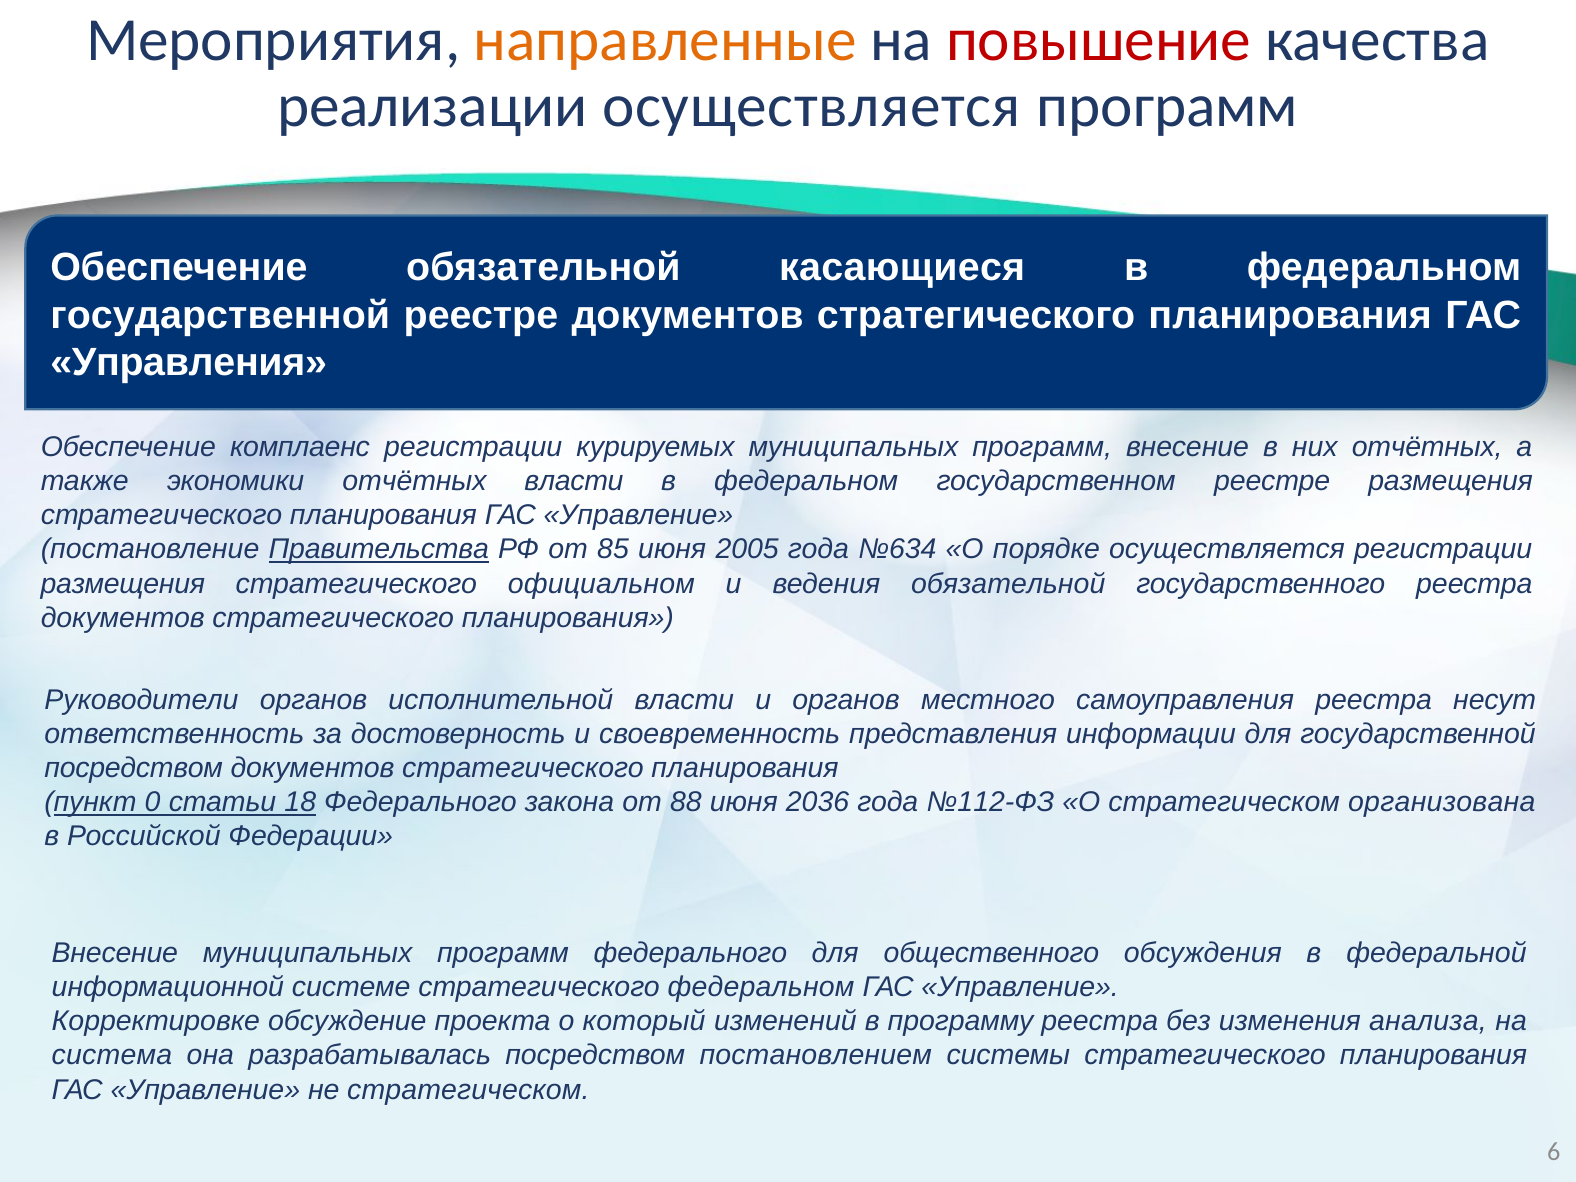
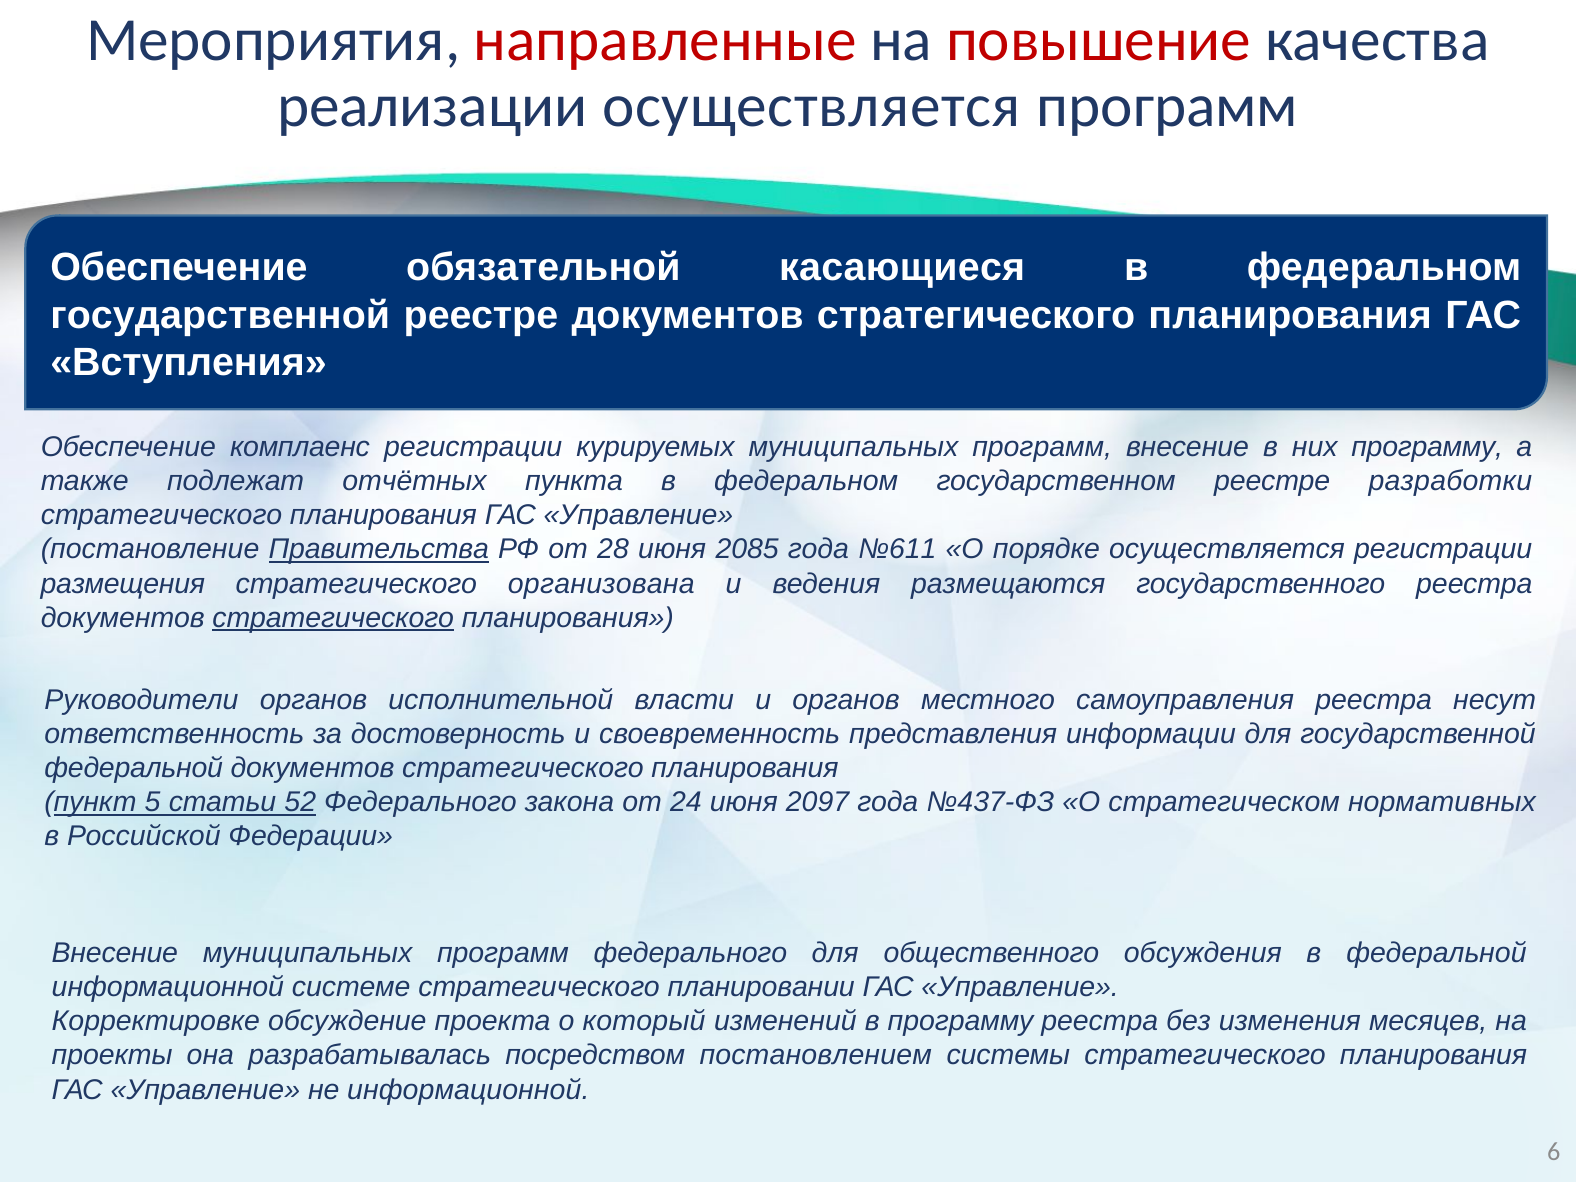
направленные colour: orange -> red
Управления: Управления -> Вступления
них отчётных: отчётных -> программу
экономики: экономики -> подлежат
отчётных власти: власти -> пункта
реестре размещения: размещения -> разработки
85: 85 -> 28
2005: 2005 -> 2085
№634: №634 -> №611
официальном: официальном -> организована
ведения обязательной: обязательной -> размещаются
стратегического at (333, 618) underline: none -> present
посредством at (134, 768): посредством -> федеральной
0: 0 -> 5
18: 18 -> 52
88: 88 -> 24
2036: 2036 -> 2097
№112-ФЗ: №112-ФЗ -> №437-ФЗ
организована: организована -> нормативных
стратегического федеральном: федеральном -> планировании
анализа: анализа -> месяцев
система: система -> проекты
не стратегическом: стратегическом -> информационной
